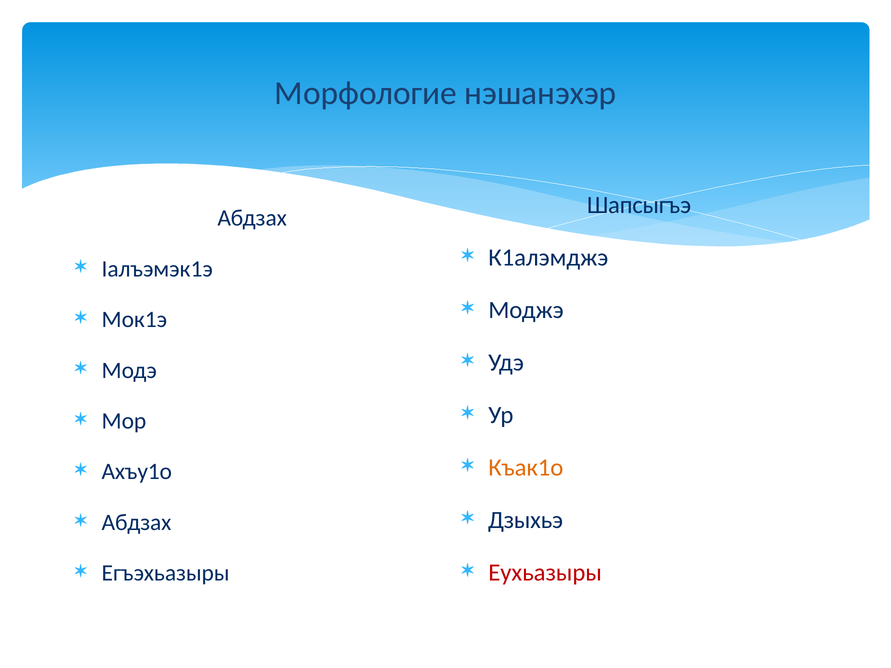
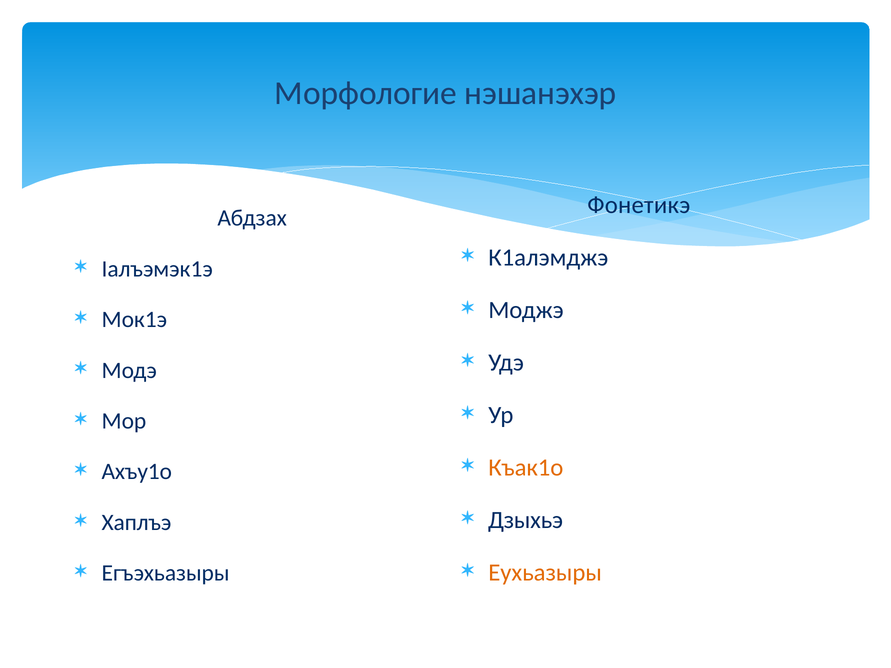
Шапсыгъэ: Шапсыгъэ -> Фонетикэ
Абдзах at (136, 523): Абдзах -> Хаплъэ
Еухьазыры colour: red -> orange
